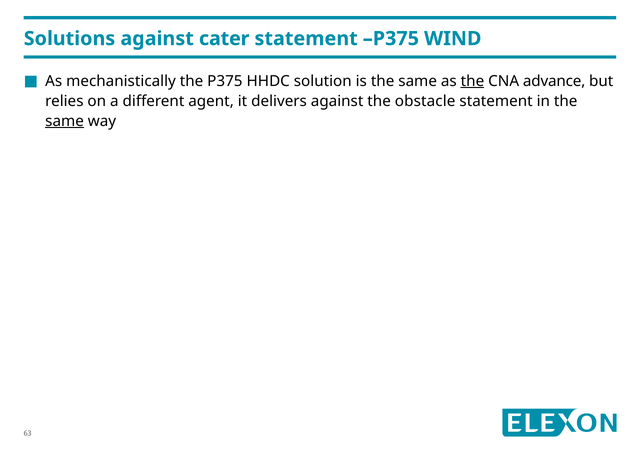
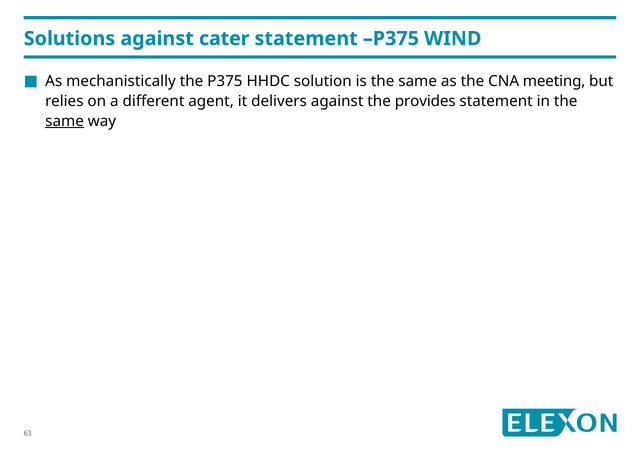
the at (472, 81) underline: present -> none
advance: advance -> meeting
obstacle: obstacle -> provides
